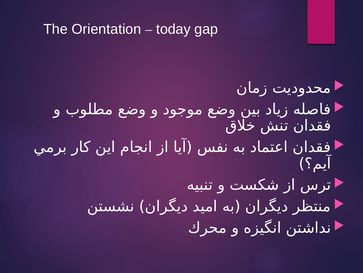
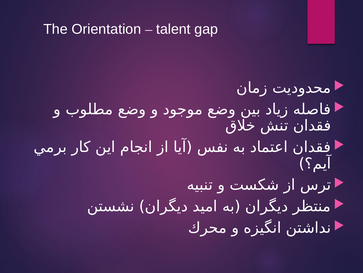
today: today -> talent
